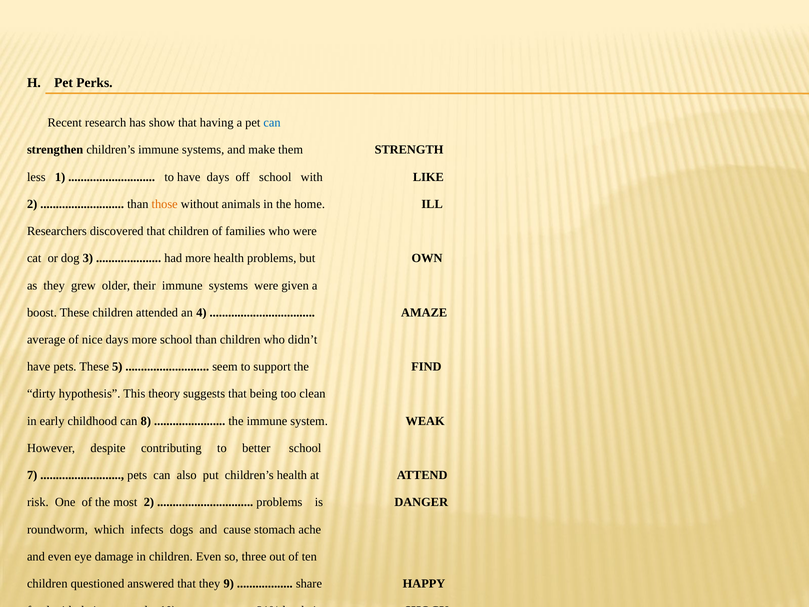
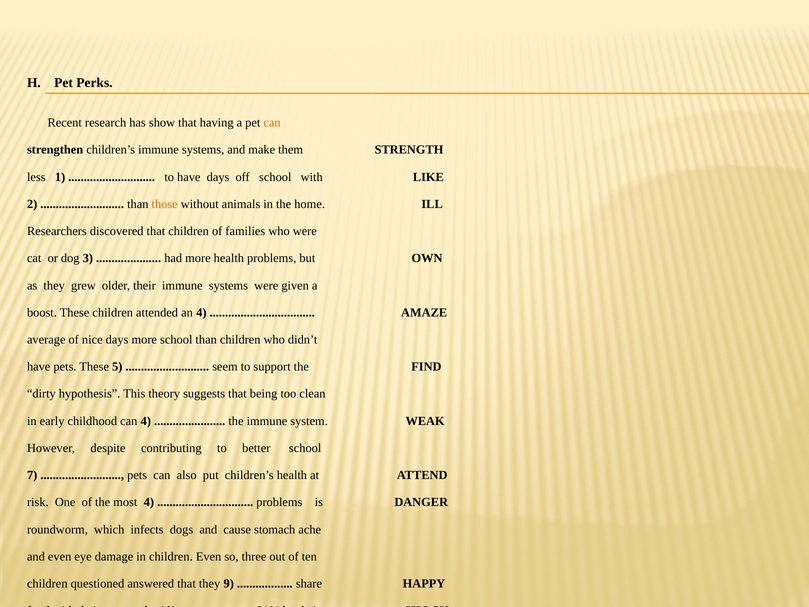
can at (272, 123) colour: blue -> orange
can 8: 8 -> 4
most 2: 2 -> 4
